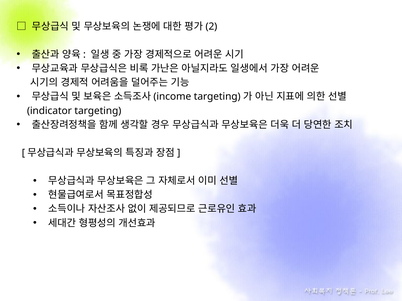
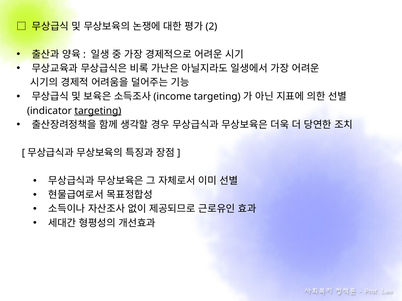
targeting underline: none -> present
